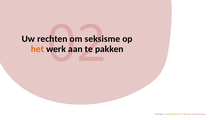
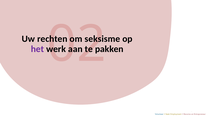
het colour: orange -> purple
